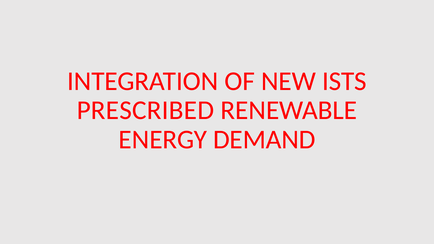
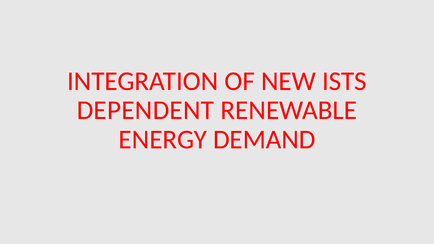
PRESCRIBED: PRESCRIBED -> DEPENDENT
